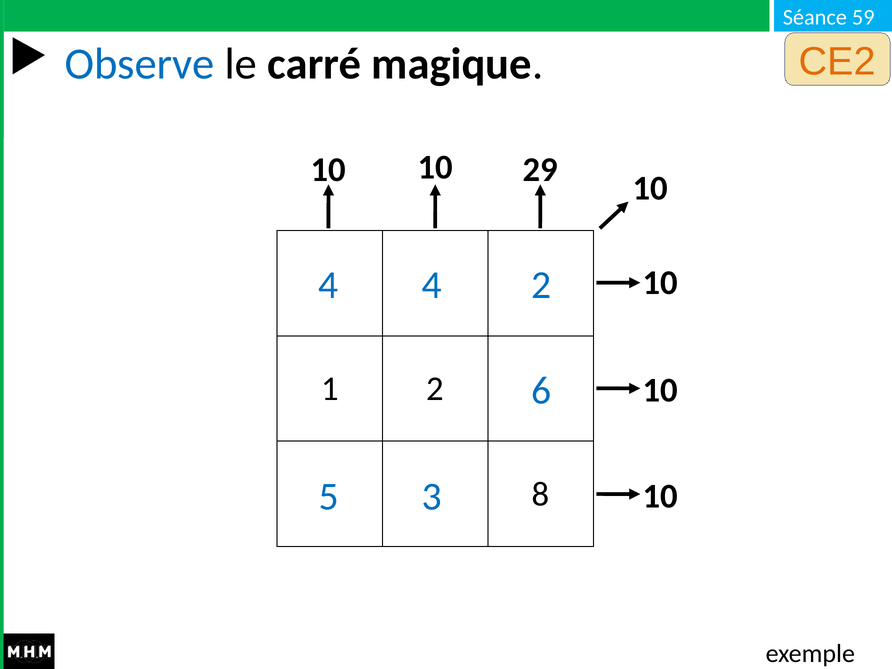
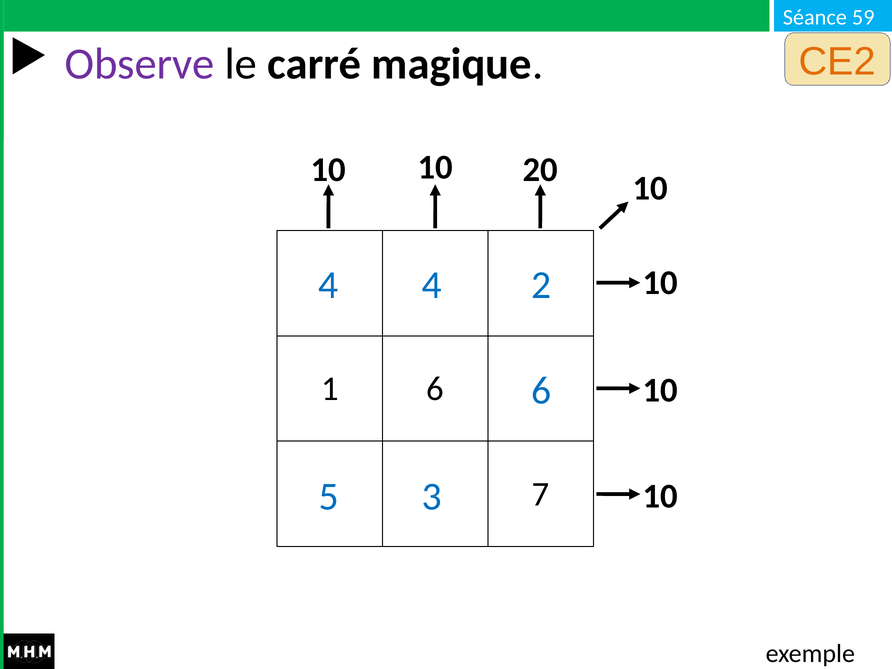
Observe colour: blue -> purple
29: 29 -> 20
1 2: 2 -> 6
8: 8 -> 7
